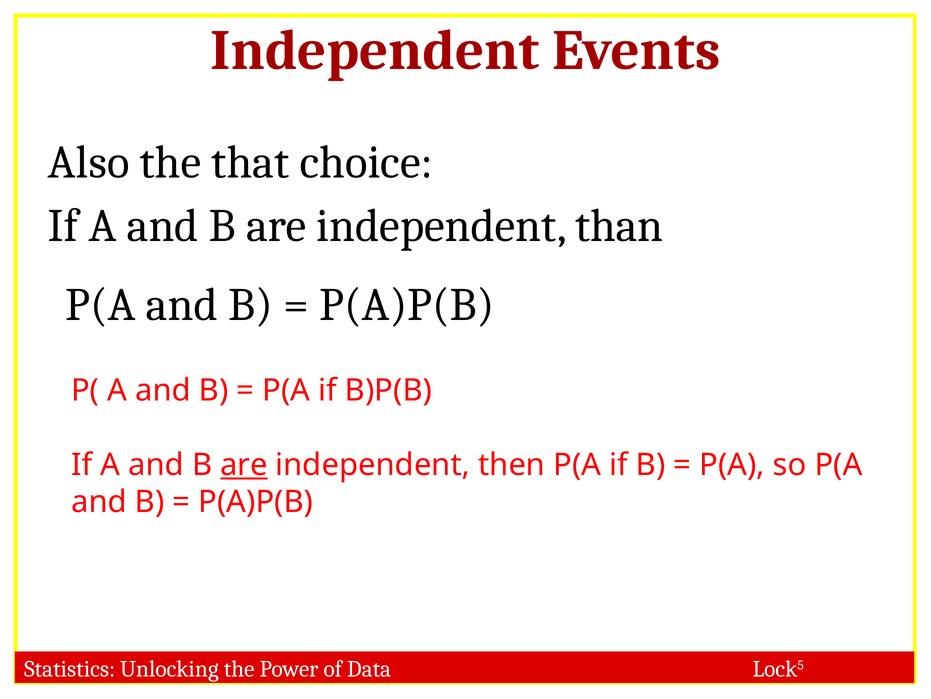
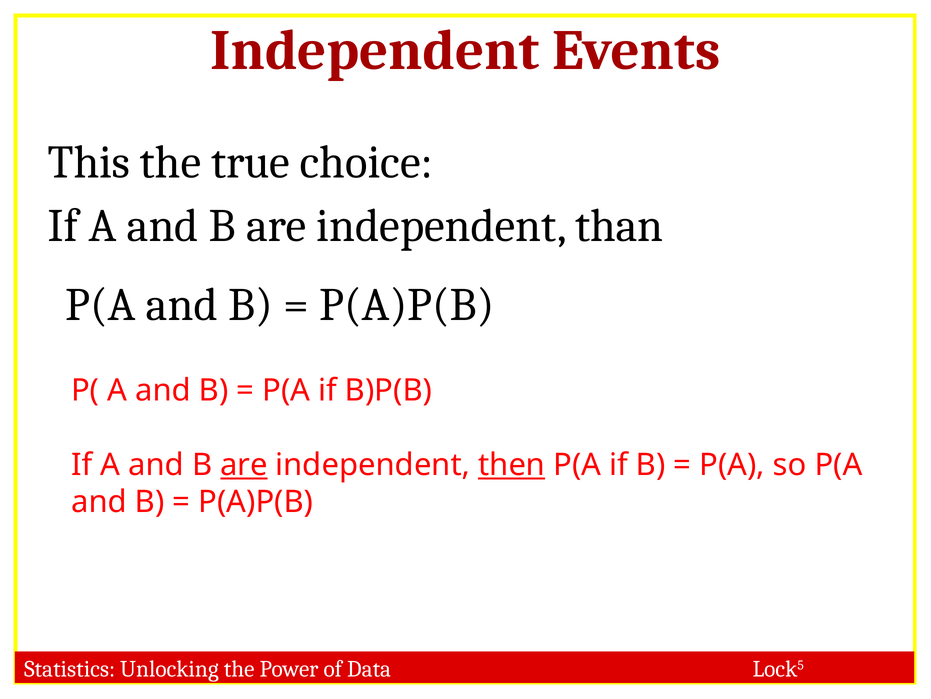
Also: Also -> This
that: that -> true
then underline: none -> present
